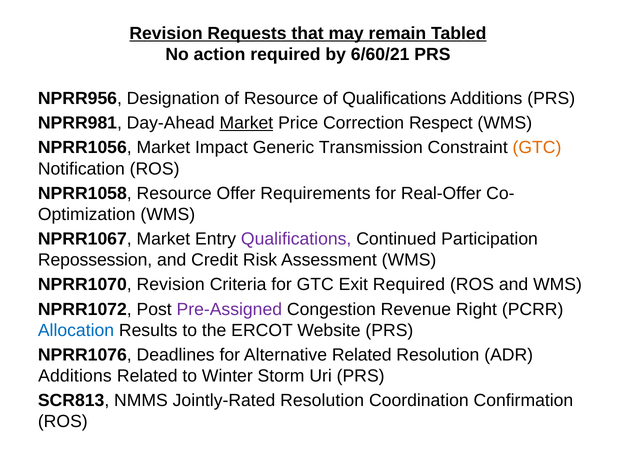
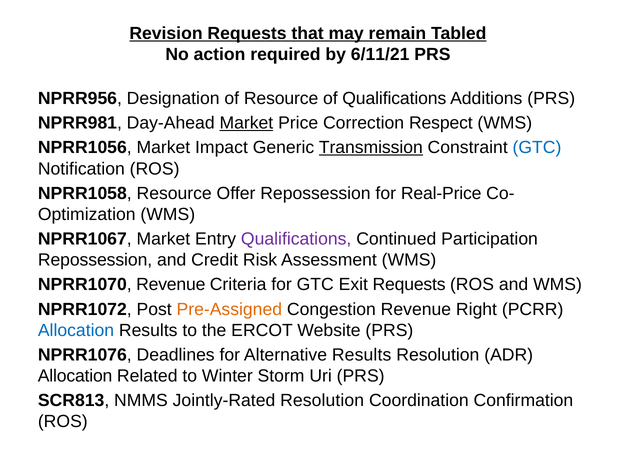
6/60/21: 6/60/21 -> 6/11/21
Transmission underline: none -> present
GTC at (537, 148) colour: orange -> blue
Offer Requirements: Requirements -> Repossession
Real-Offer: Real-Offer -> Real-Price
NPRR1070 Revision: Revision -> Revenue
Exit Required: Required -> Requests
Pre-Assigned colour: purple -> orange
Alternative Related: Related -> Results
Additions at (75, 376): Additions -> Allocation
